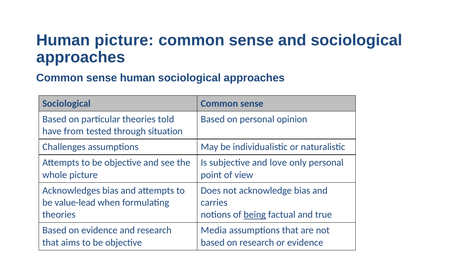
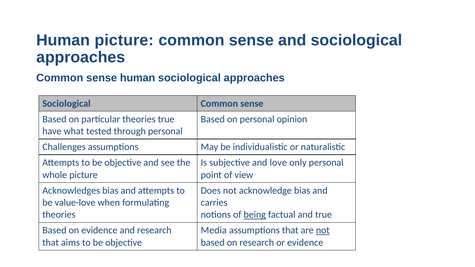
theories told: told -> true
from: from -> what
through situation: situation -> personal
value-lead: value-lead -> value-love
not at (323, 231) underline: none -> present
